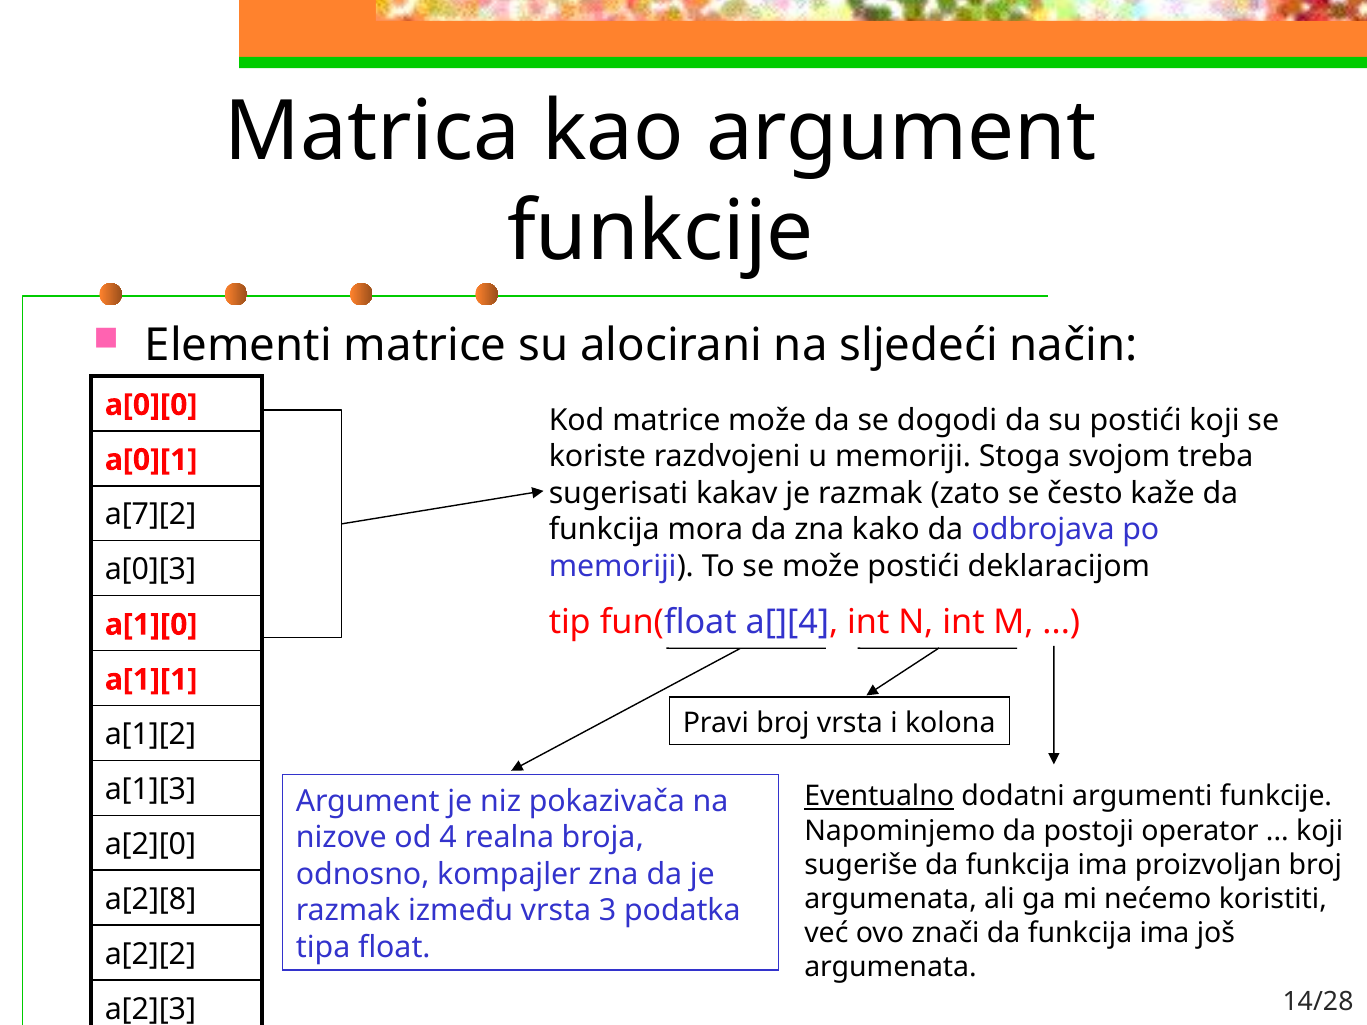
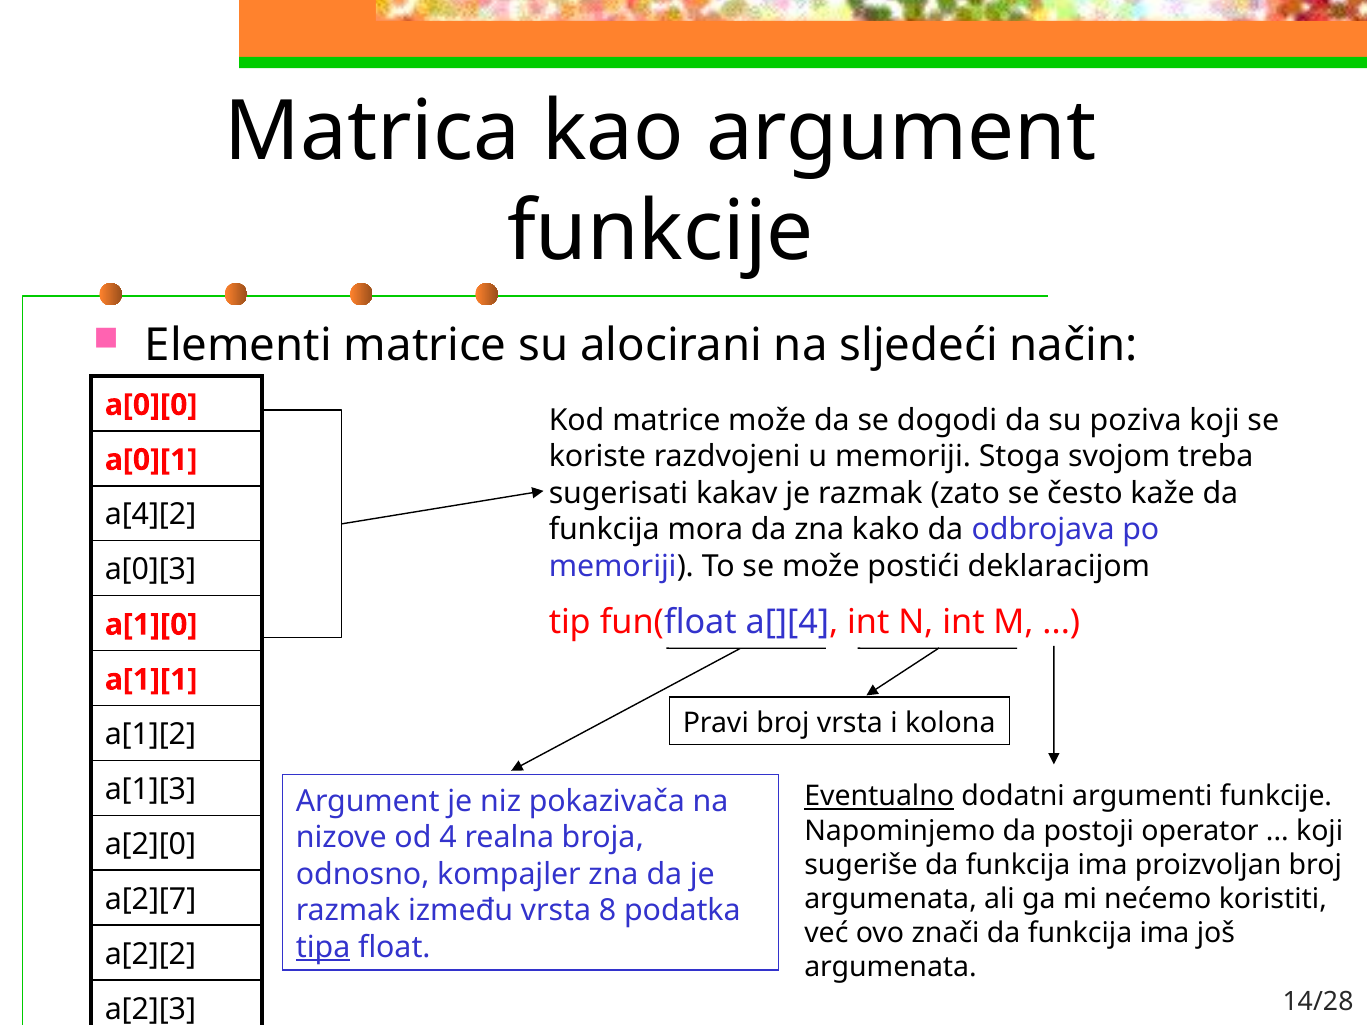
su postići: postići -> poziva
a[7][2: a[7][2 -> a[4][2
a[2][8: a[2][8 -> a[2][7
3: 3 -> 8
tipa underline: none -> present
